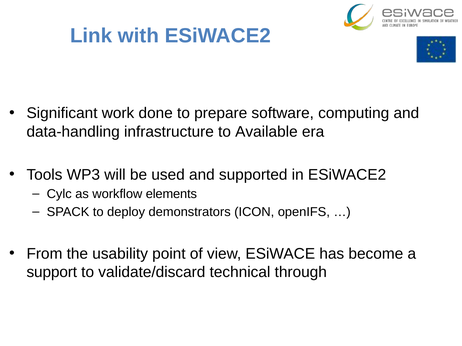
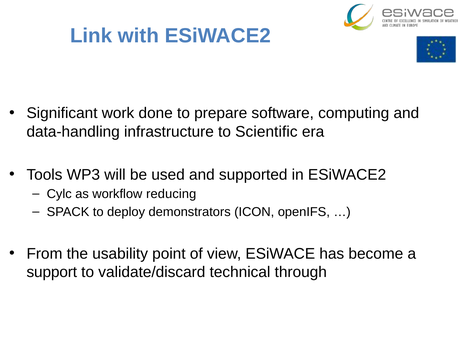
Available: Available -> Scientific
elements: elements -> reducing
